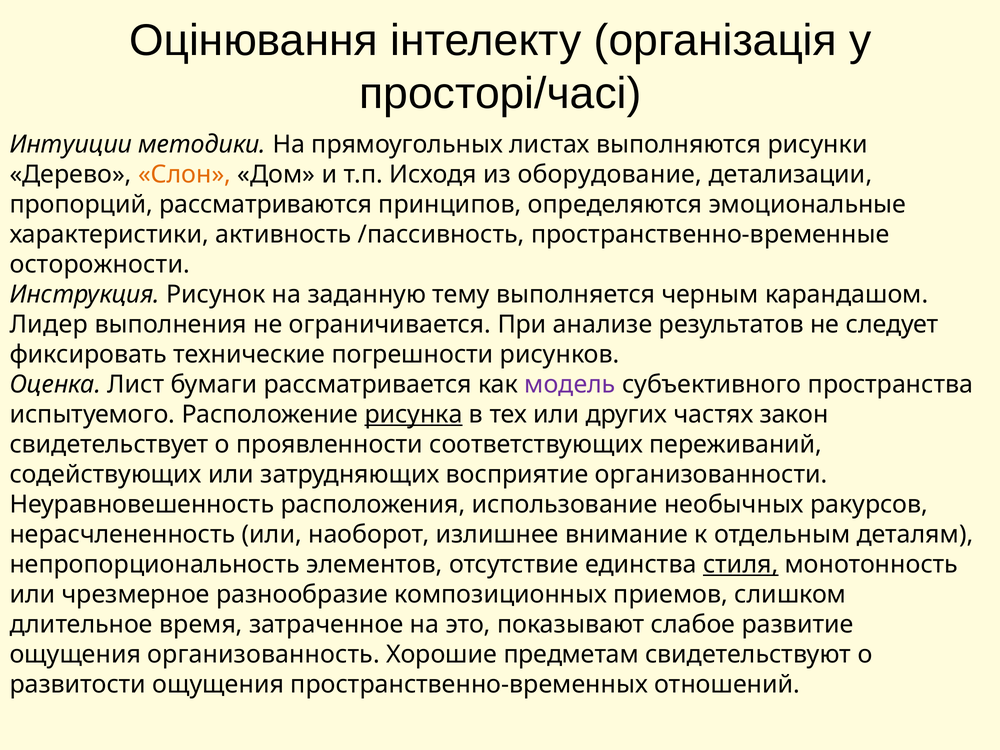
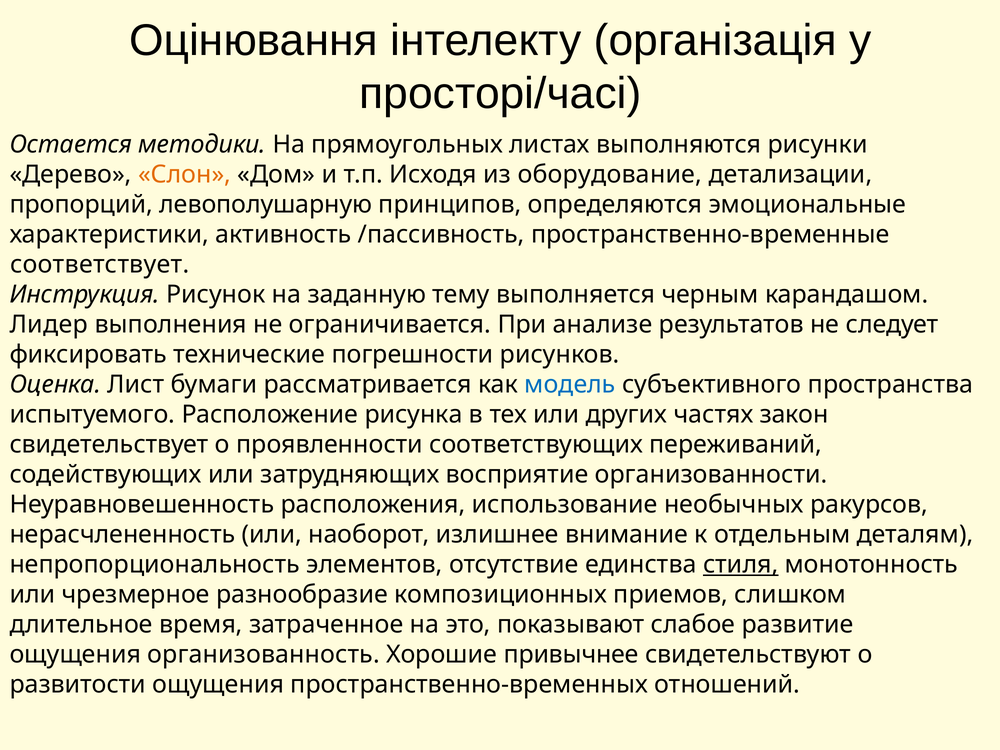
Интуиции: Интуиции -> Остается
рассматриваются: рассматриваются -> левополушарную
осторожности: осторожности -> соответствует
модель colour: purple -> blue
рисунка underline: present -> none
предметам: предметам -> привычнее
